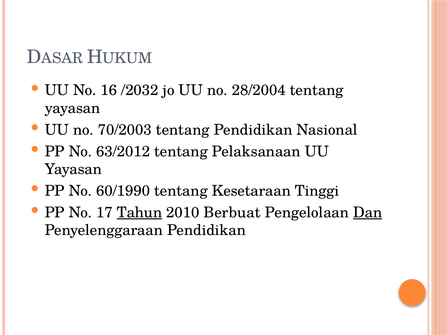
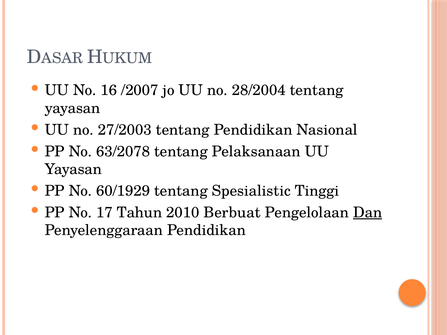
/2032: /2032 -> /2007
70/2003: 70/2003 -> 27/2003
63/2012: 63/2012 -> 63/2078
60/1990: 60/1990 -> 60/1929
Kesetaraan: Kesetaraan -> Spesialistic
Tahun underline: present -> none
